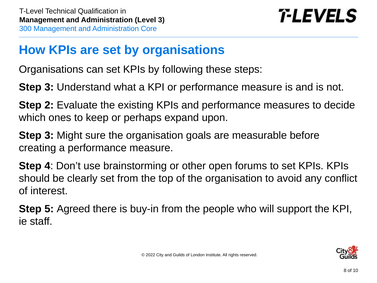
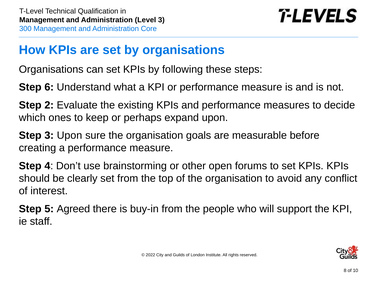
3 at (49, 87): 3 -> 6
3 Might: Might -> Upon
